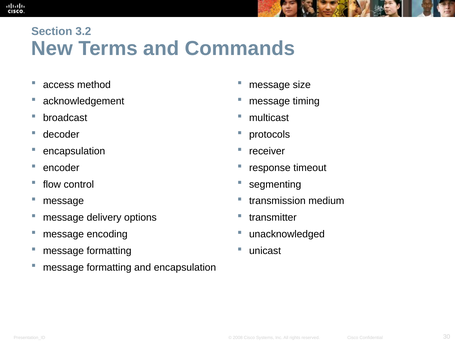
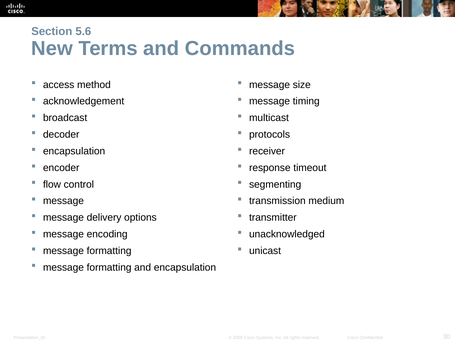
3.2: 3.2 -> 5.6
